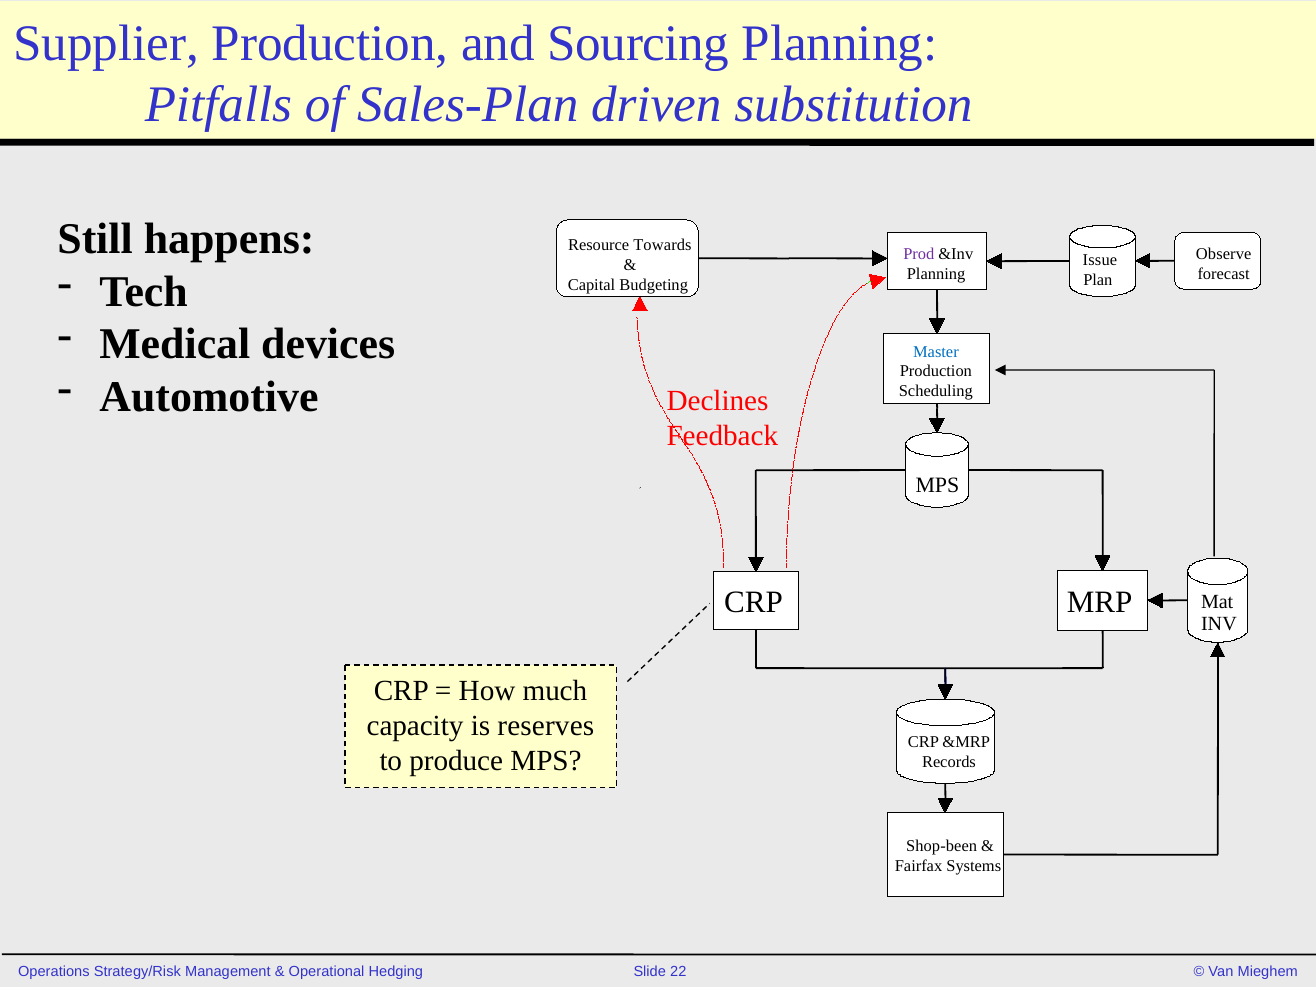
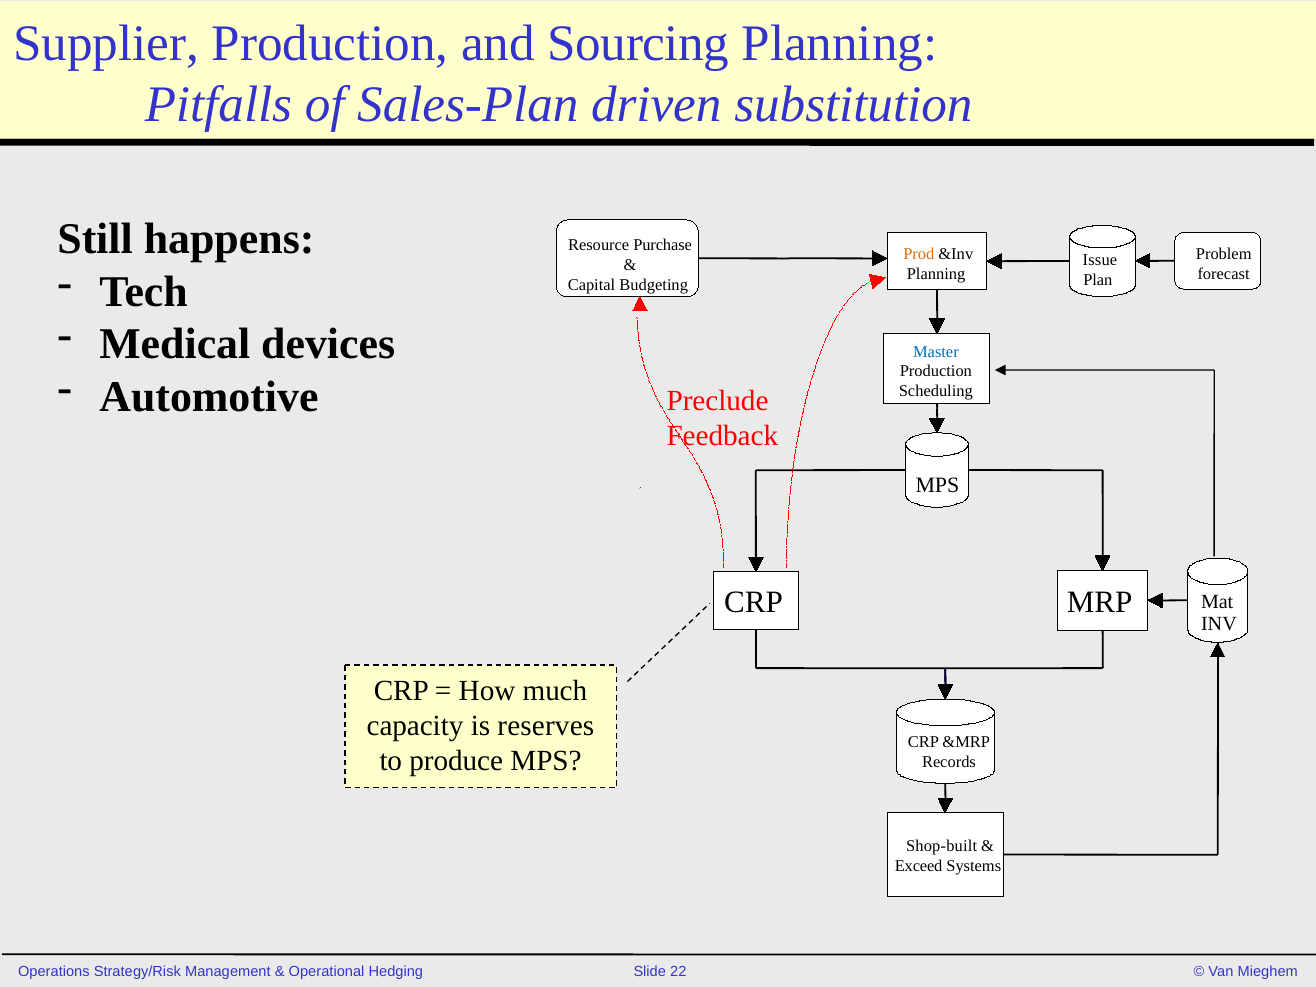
Towards: Towards -> Purchase
Prod colour: purple -> orange
Observe: Observe -> Problem
Declines: Declines -> Preclude
Shop-been: Shop-been -> Shop-built
Fairfax: Fairfax -> Exceed
